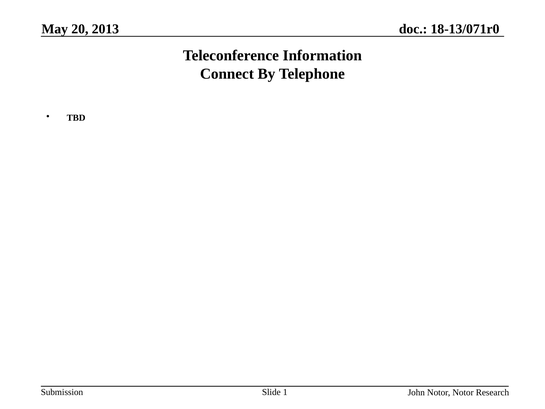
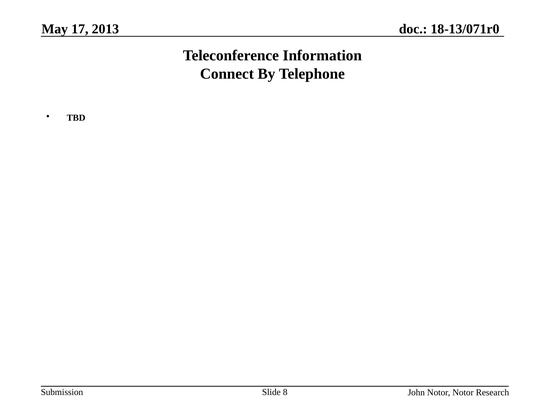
20: 20 -> 17
1: 1 -> 8
